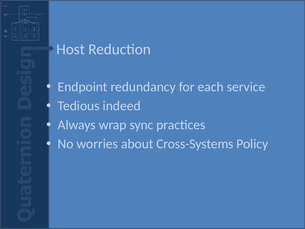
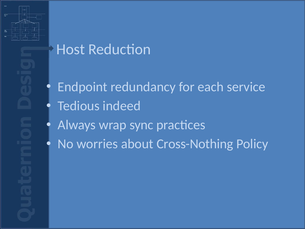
Cross-Systems: Cross-Systems -> Cross-Nothing
